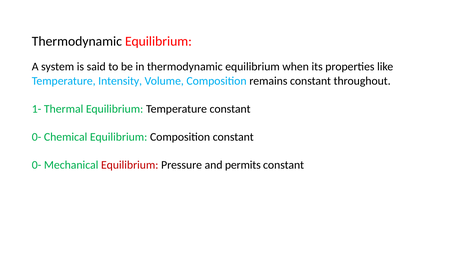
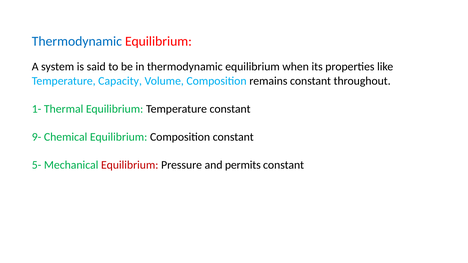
Thermodynamic at (77, 41) colour: black -> blue
Intensity: Intensity -> Capacity
0- at (37, 137): 0- -> 9-
0- at (37, 165): 0- -> 5-
